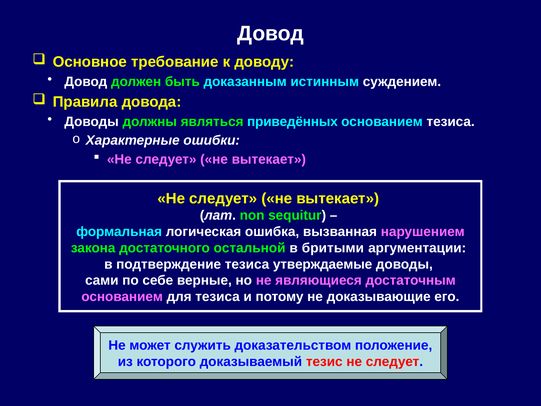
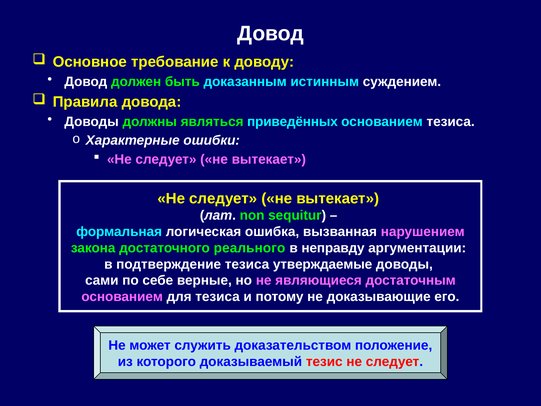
остальной: остальной -> реального
бритыми: бритыми -> неправду
